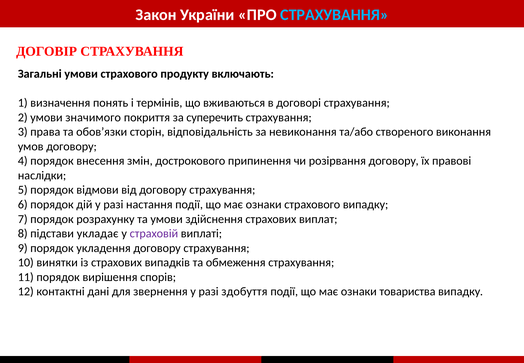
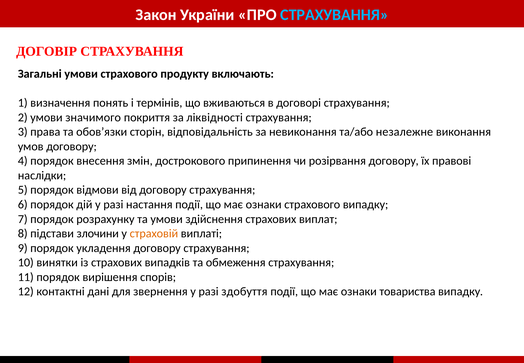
суперечить: суперечить -> ліквідності
створеного: створеного -> незалежне
укладає: укладає -> злочини
страховій colour: purple -> orange
